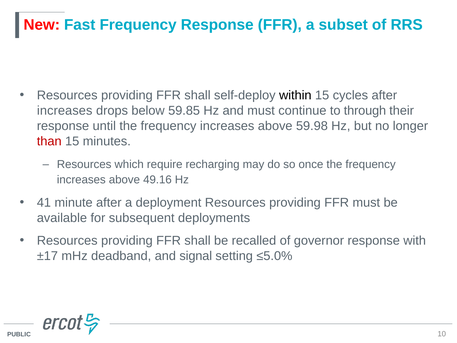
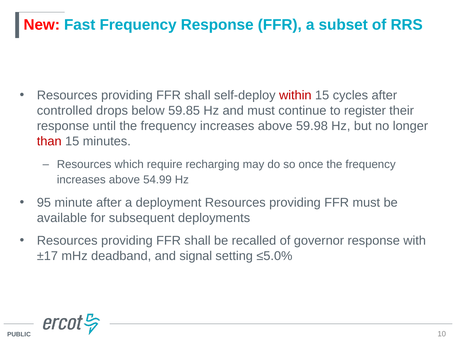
within colour: black -> red
increases at (65, 111): increases -> controlled
through: through -> register
49.16: 49.16 -> 54.99
41: 41 -> 95
